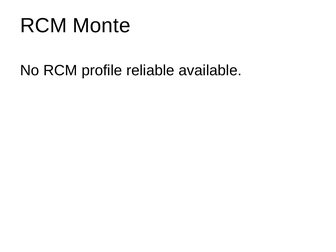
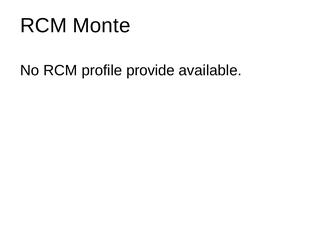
reliable: reliable -> provide
